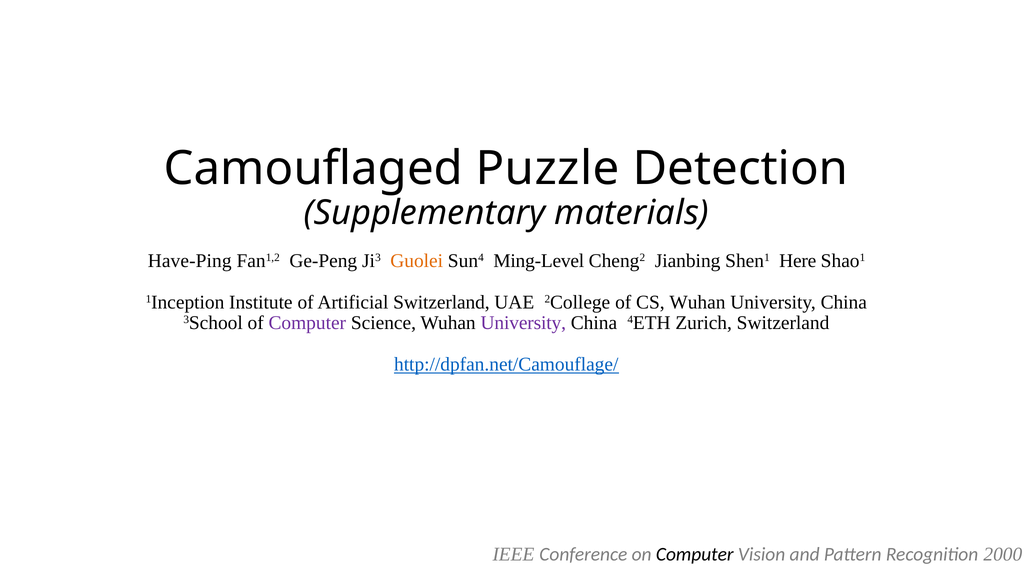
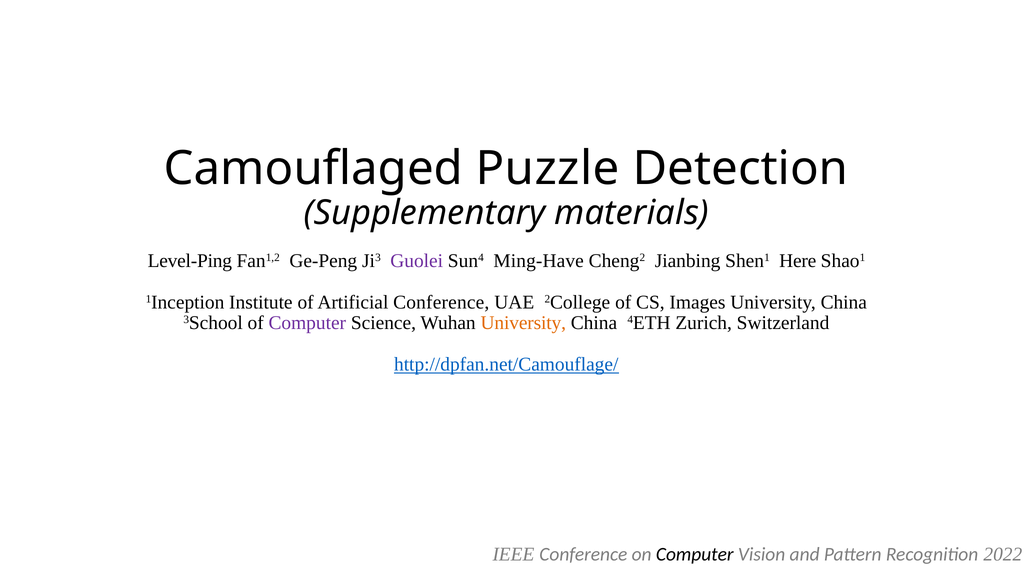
Have-Ping: Have-Ping -> Level-Ping
Guolei colour: orange -> purple
Ming-Level: Ming-Level -> Ming-Have
Artificial Switzerland: Switzerland -> Conference
CS Wuhan: Wuhan -> Images
University at (523, 323) colour: purple -> orange
2000: 2000 -> 2022
